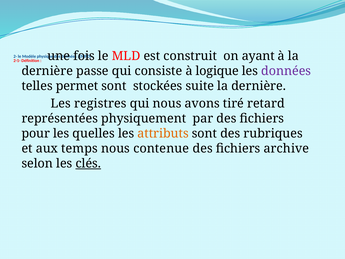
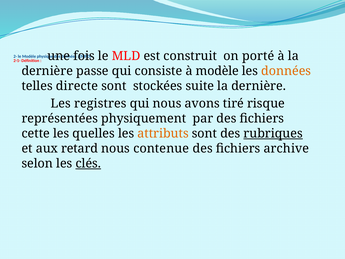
ayant: ayant -> porté
à logique: logique -> modèle
données at (286, 71) colour: purple -> orange
permet: permet -> directe
retard: retard -> risque
pour: pour -> cette
rubriques underline: none -> present
temps: temps -> retard
